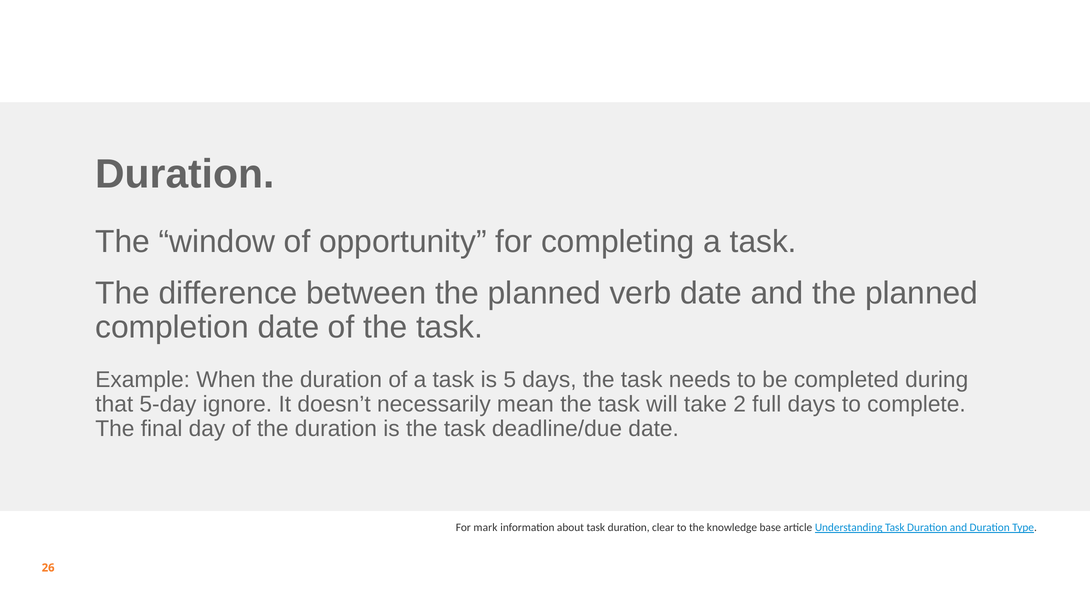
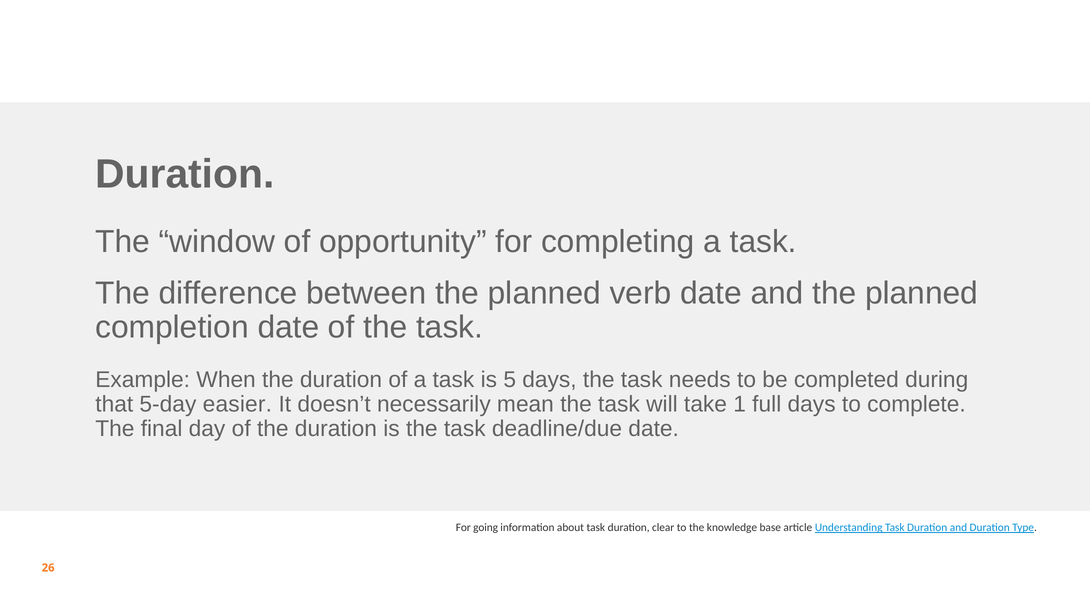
ignore: ignore -> easier
2: 2 -> 1
mark: mark -> going
